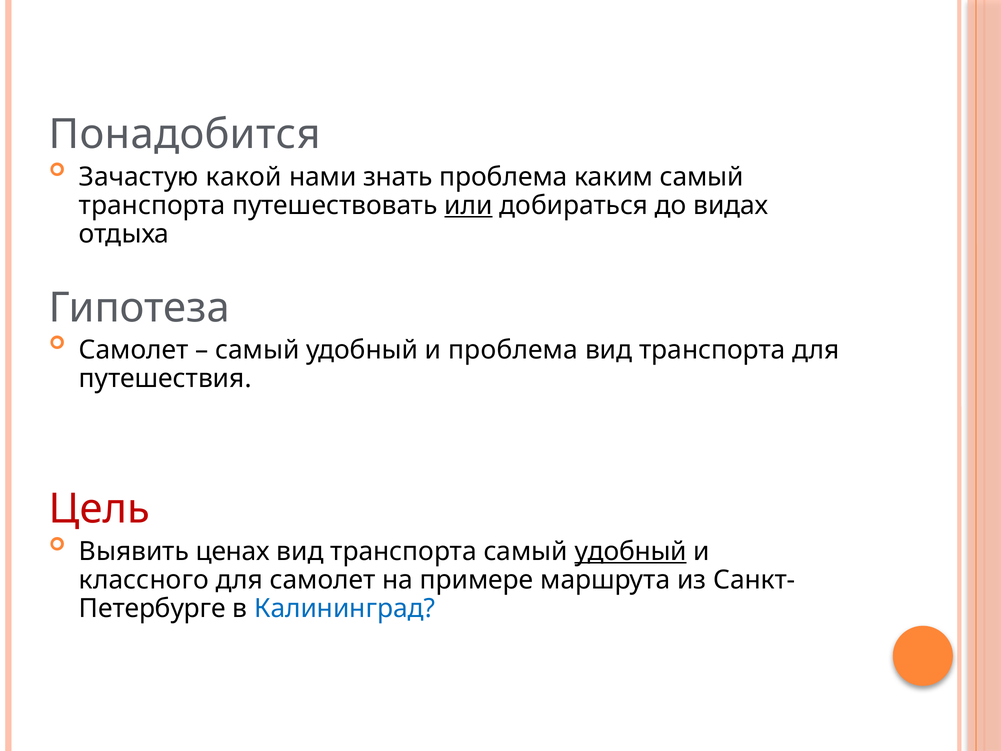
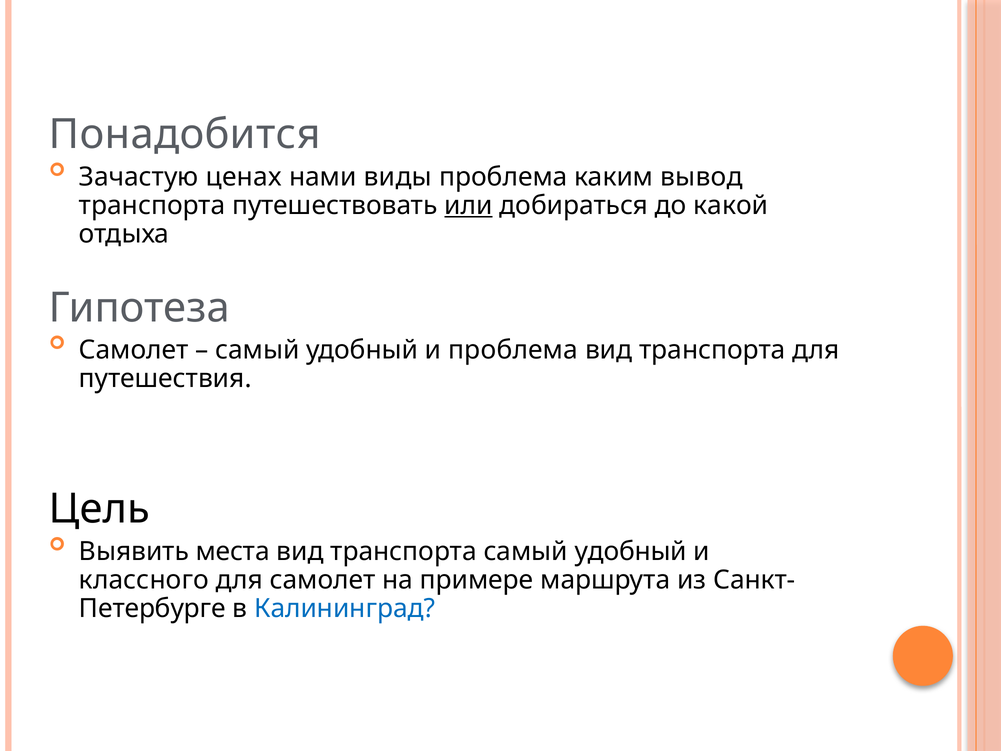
какой: какой -> ценах
знать: знать -> виды
каким самый: самый -> вывод
видах: видах -> какой
Цель colour: red -> black
ценах: ценах -> места
удобный at (631, 551) underline: present -> none
